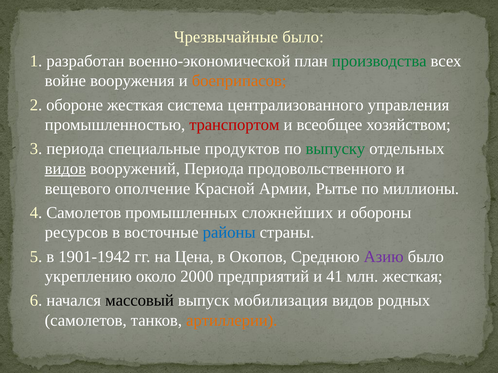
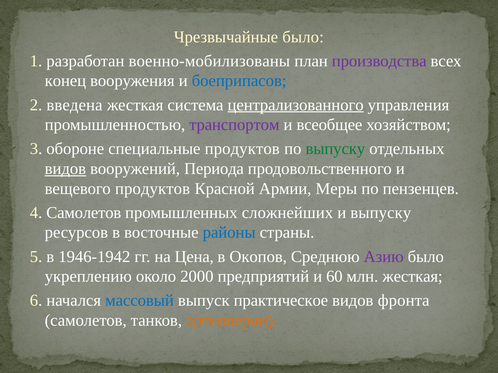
военно-экономической: военно-экономической -> военно-мобилизованы
производства colour: green -> purple
войне: войне -> конец
боеприпасов colour: orange -> blue
обороне: обороне -> введена
централизованного underline: none -> present
транспортом colour: red -> purple
3 периода: периода -> обороне
вещевого ополчение: ополчение -> продуктов
Рытье: Рытье -> Меры
миллионы: миллионы -> пензенцев
и обороны: обороны -> выпуску
1901-1942: 1901-1942 -> 1946-1942
41: 41 -> 60
массовый colour: black -> blue
мобилизация: мобилизация -> практическое
родных: родных -> фронта
